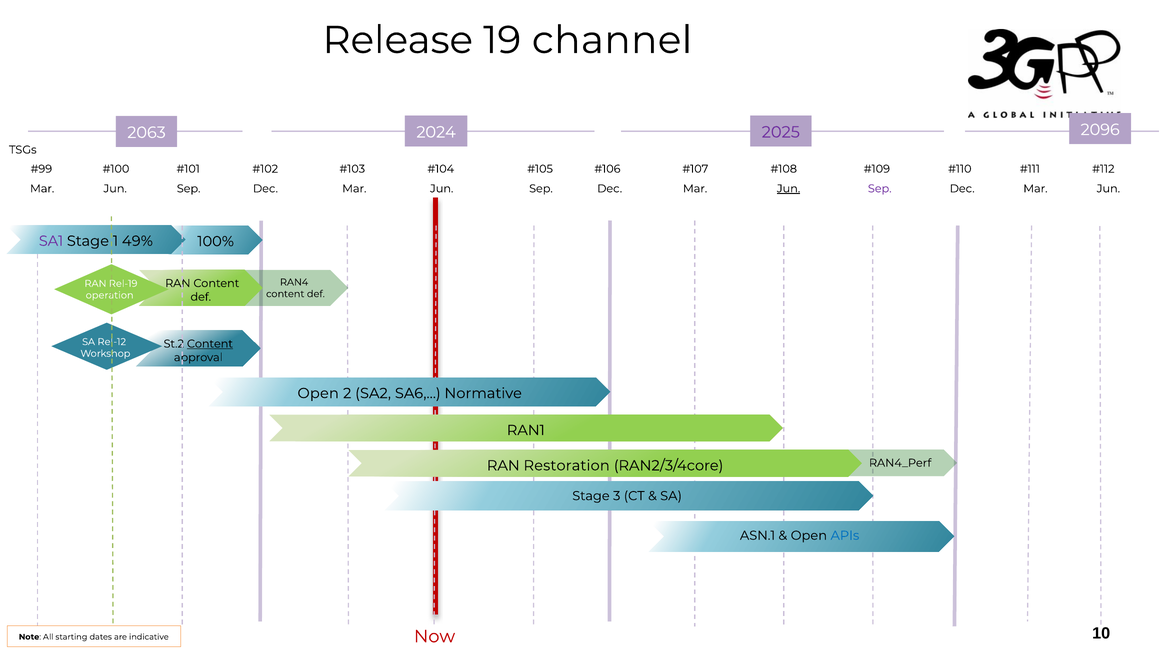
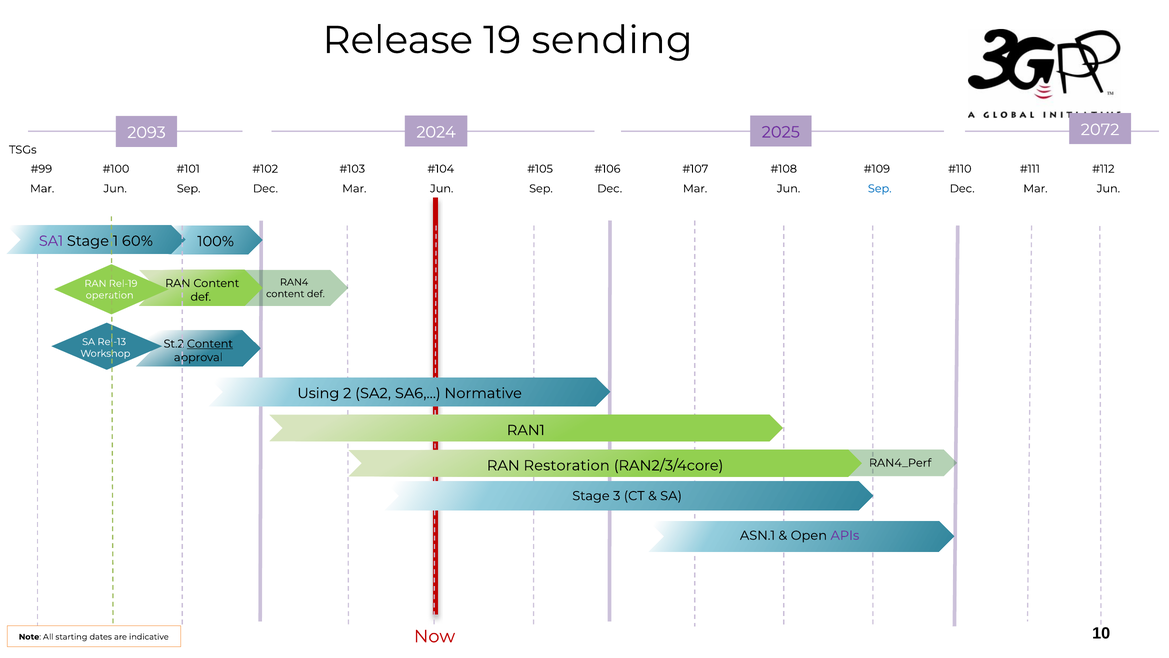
channel: channel -> sending
2096: 2096 -> 2072
2063: 2063 -> 2093
Jun at (789, 188) underline: present -> none
Sep at (880, 188) colour: purple -> blue
49%: 49% -> 60%
Rel-12: Rel-12 -> Rel-13
Open at (318, 393): Open -> Using
APIs colour: blue -> purple
